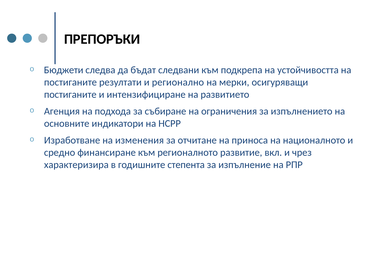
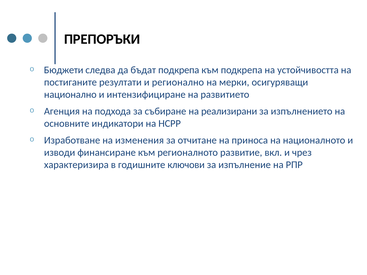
бъдат следвани: следвани -> подкрепа
постиганите at (70, 95): постиганите -> национално
ограничения: ограничения -> реализирани
средно: средно -> изводи
степента: степента -> ключови
